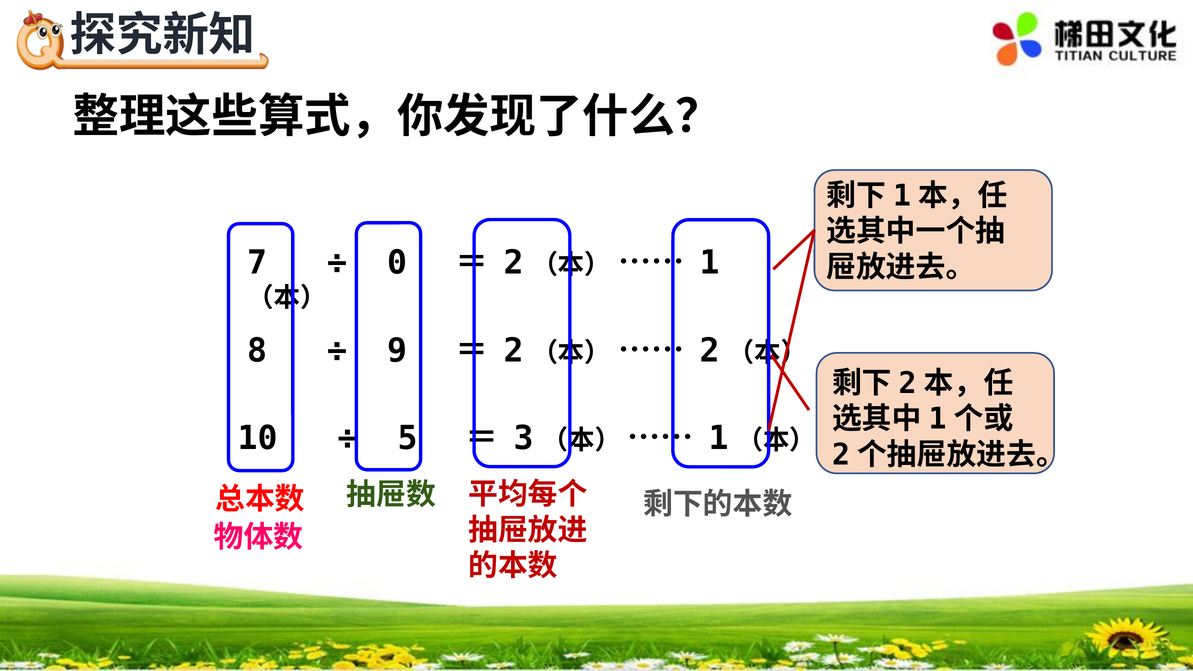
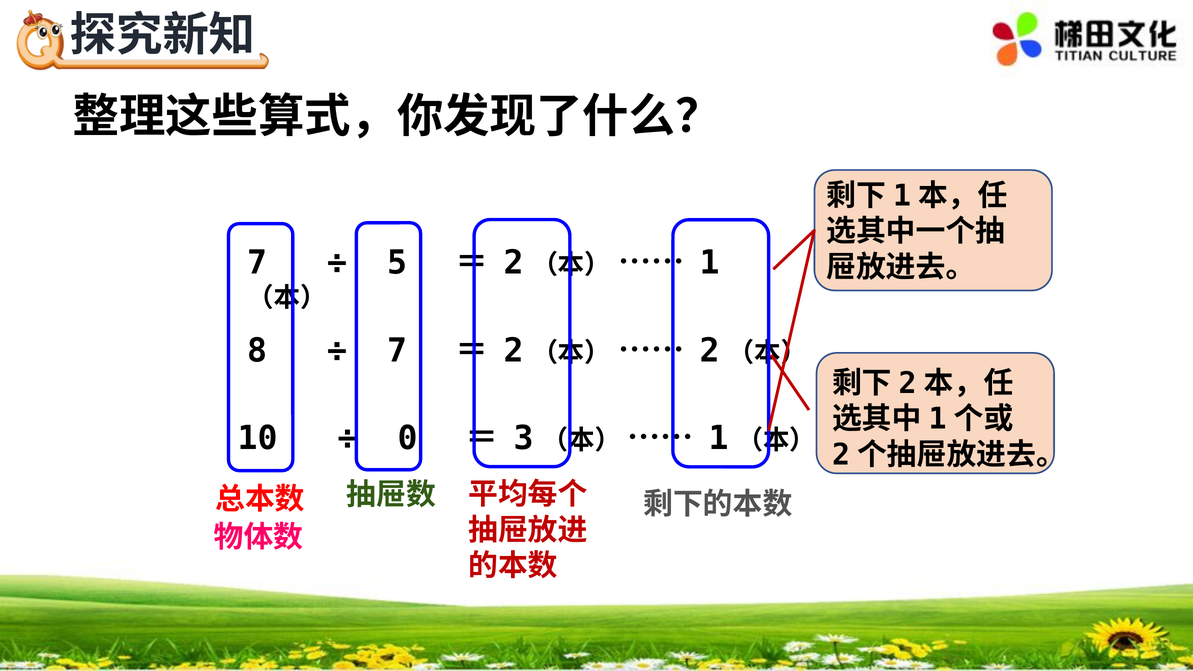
0: 0 -> 5
9 at (397, 351): 9 -> 7
5: 5 -> 0
